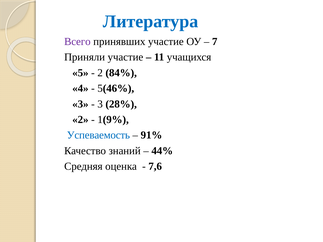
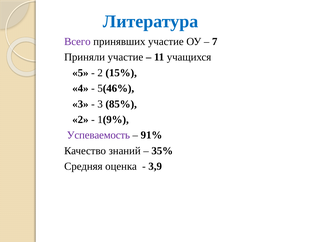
84%: 84% -> 15%
28%: 28% -> 85%
Успеваемость colour: blue -> purple
44%: 44% -> 35%
7,6: 7,6 -> 3,9
